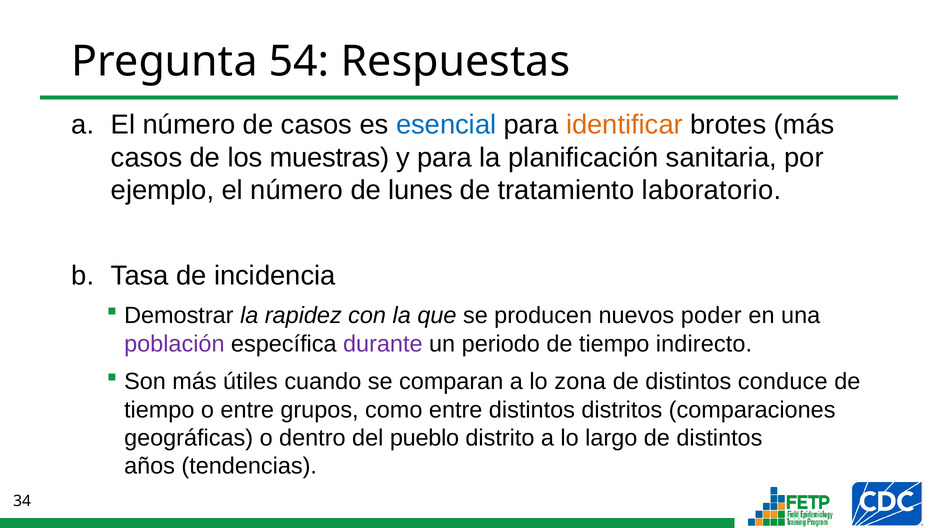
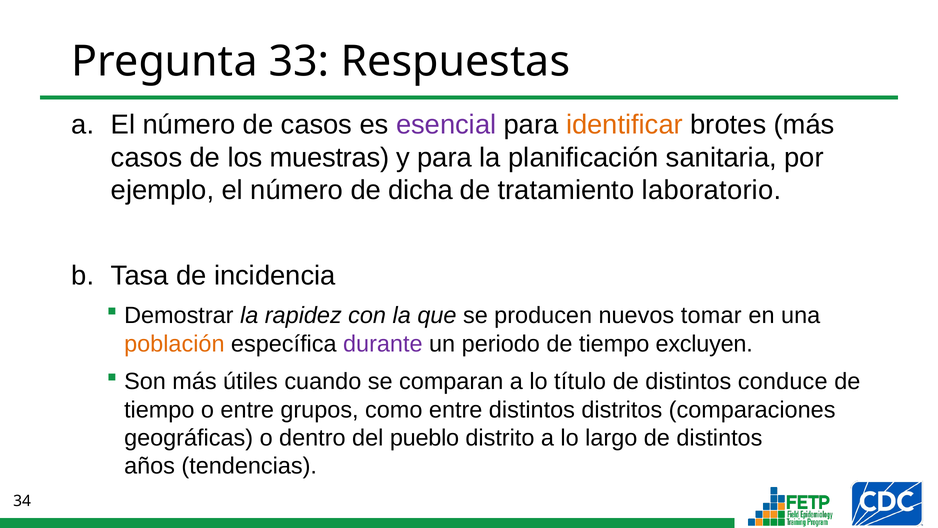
54: 54 -> 33
esencial colour: blue -> purple
lunes: lunes -> dicha
poder: poder -> tomar
población colour: purple -> orange
indirecto: indirecto -> excluyen
zona: zona -> título
